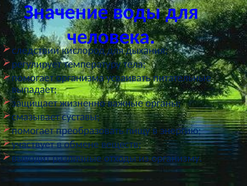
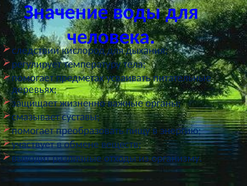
организма: организма -> предметах
выпадает: выпадает -> деревьях
